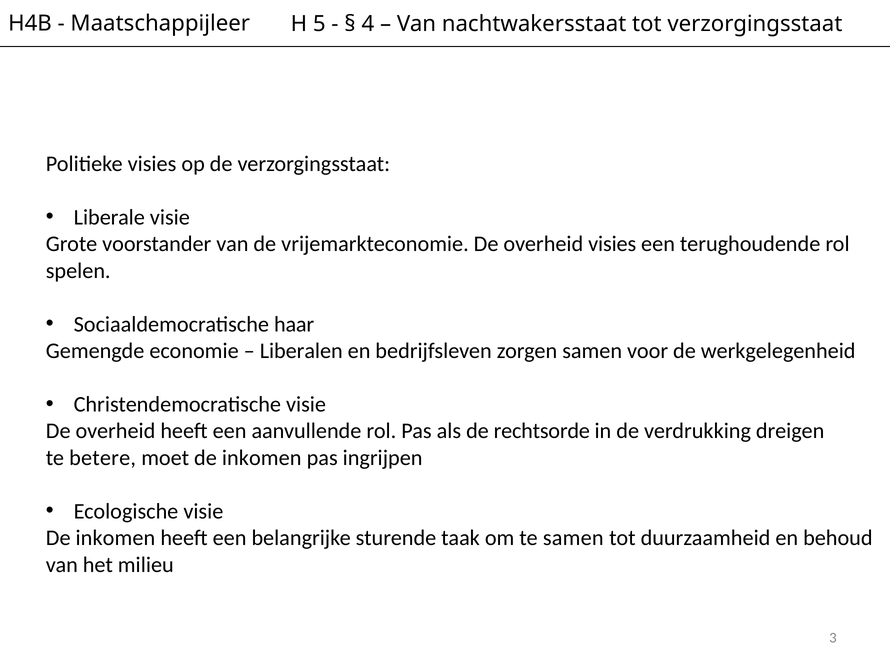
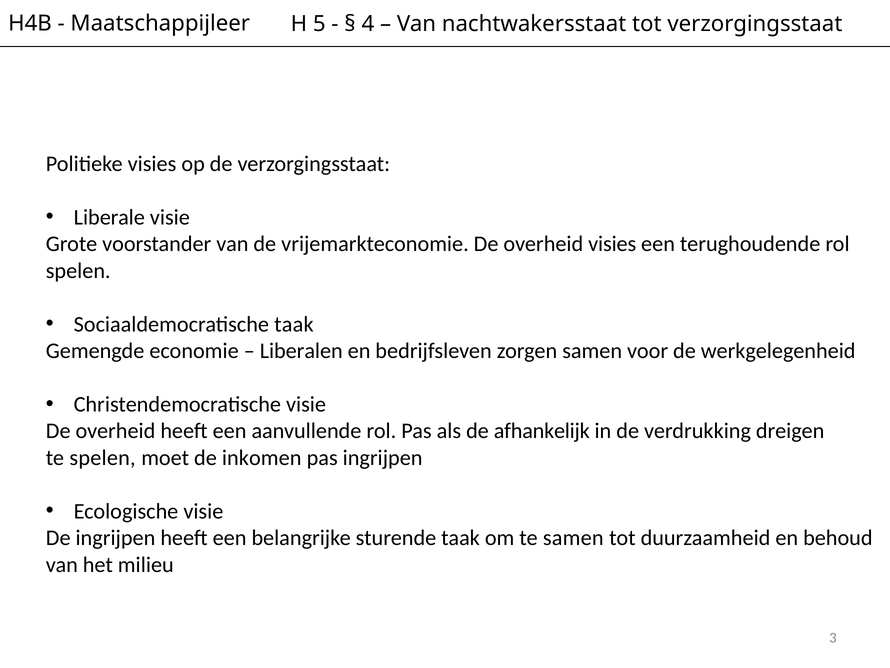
Sociaaldemocratische haar: haar -> taak
rechtsorde: rechtsorde -> afhankelijk
te betere: betere -> spelen
inkomen at (115, 538): inkomen -> ingrijpen
